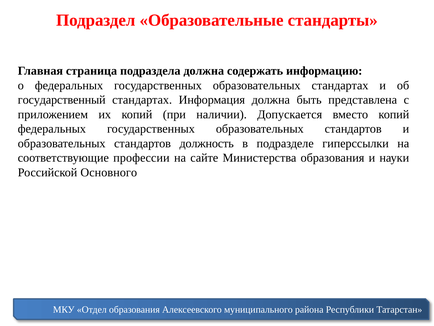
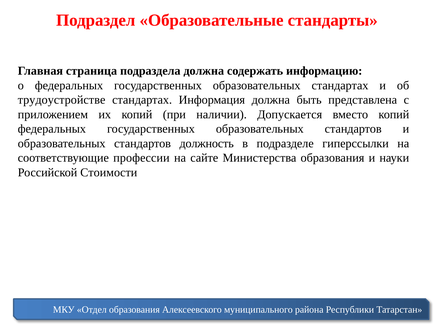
государственный: государственный -> трудоустройстве
Основного: Основного -> Стоимости
